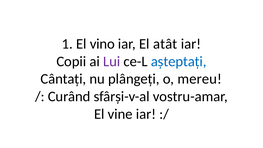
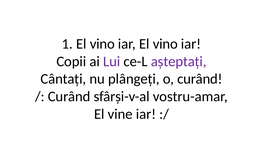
iar El atât: atât -> vino
așteptați colour: blue -> purple
o mereu: mereu -> curând
